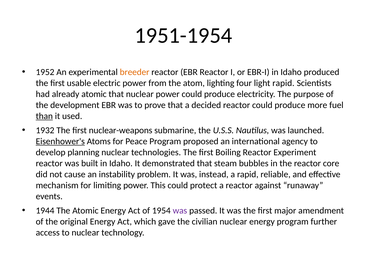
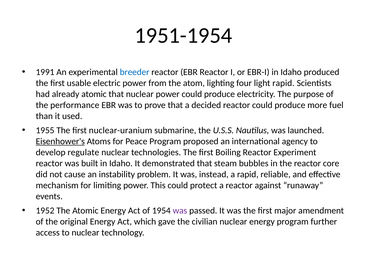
1952: 1952 -> 1991
breeder colour: orange -> blue
development: development -> performance
than underline: present -> none
1932: 1932 -> 1955
nuclear-weapons: nuclear-weapons -> nuclear-uranium
planning: planning -> regulate
1944: 1944 -> 1952
